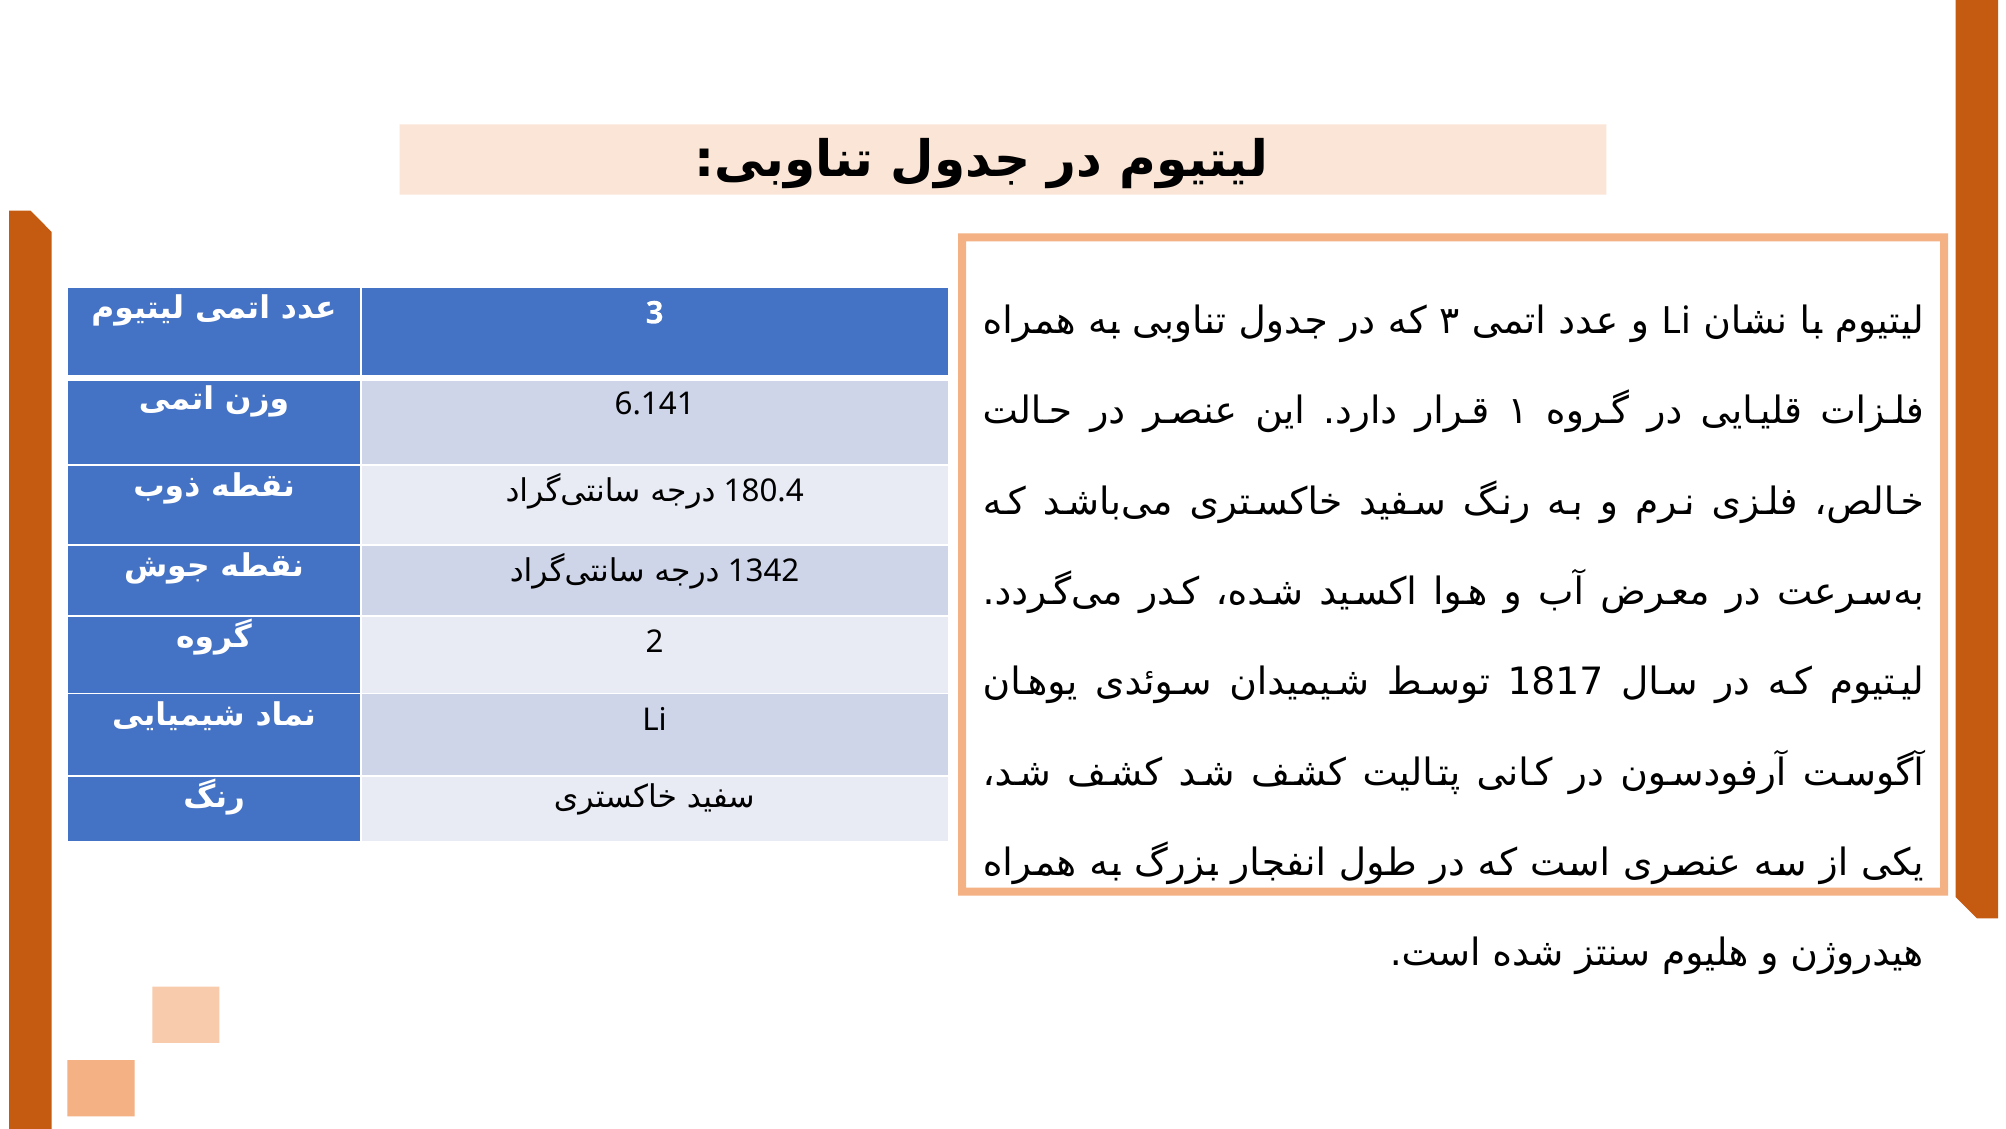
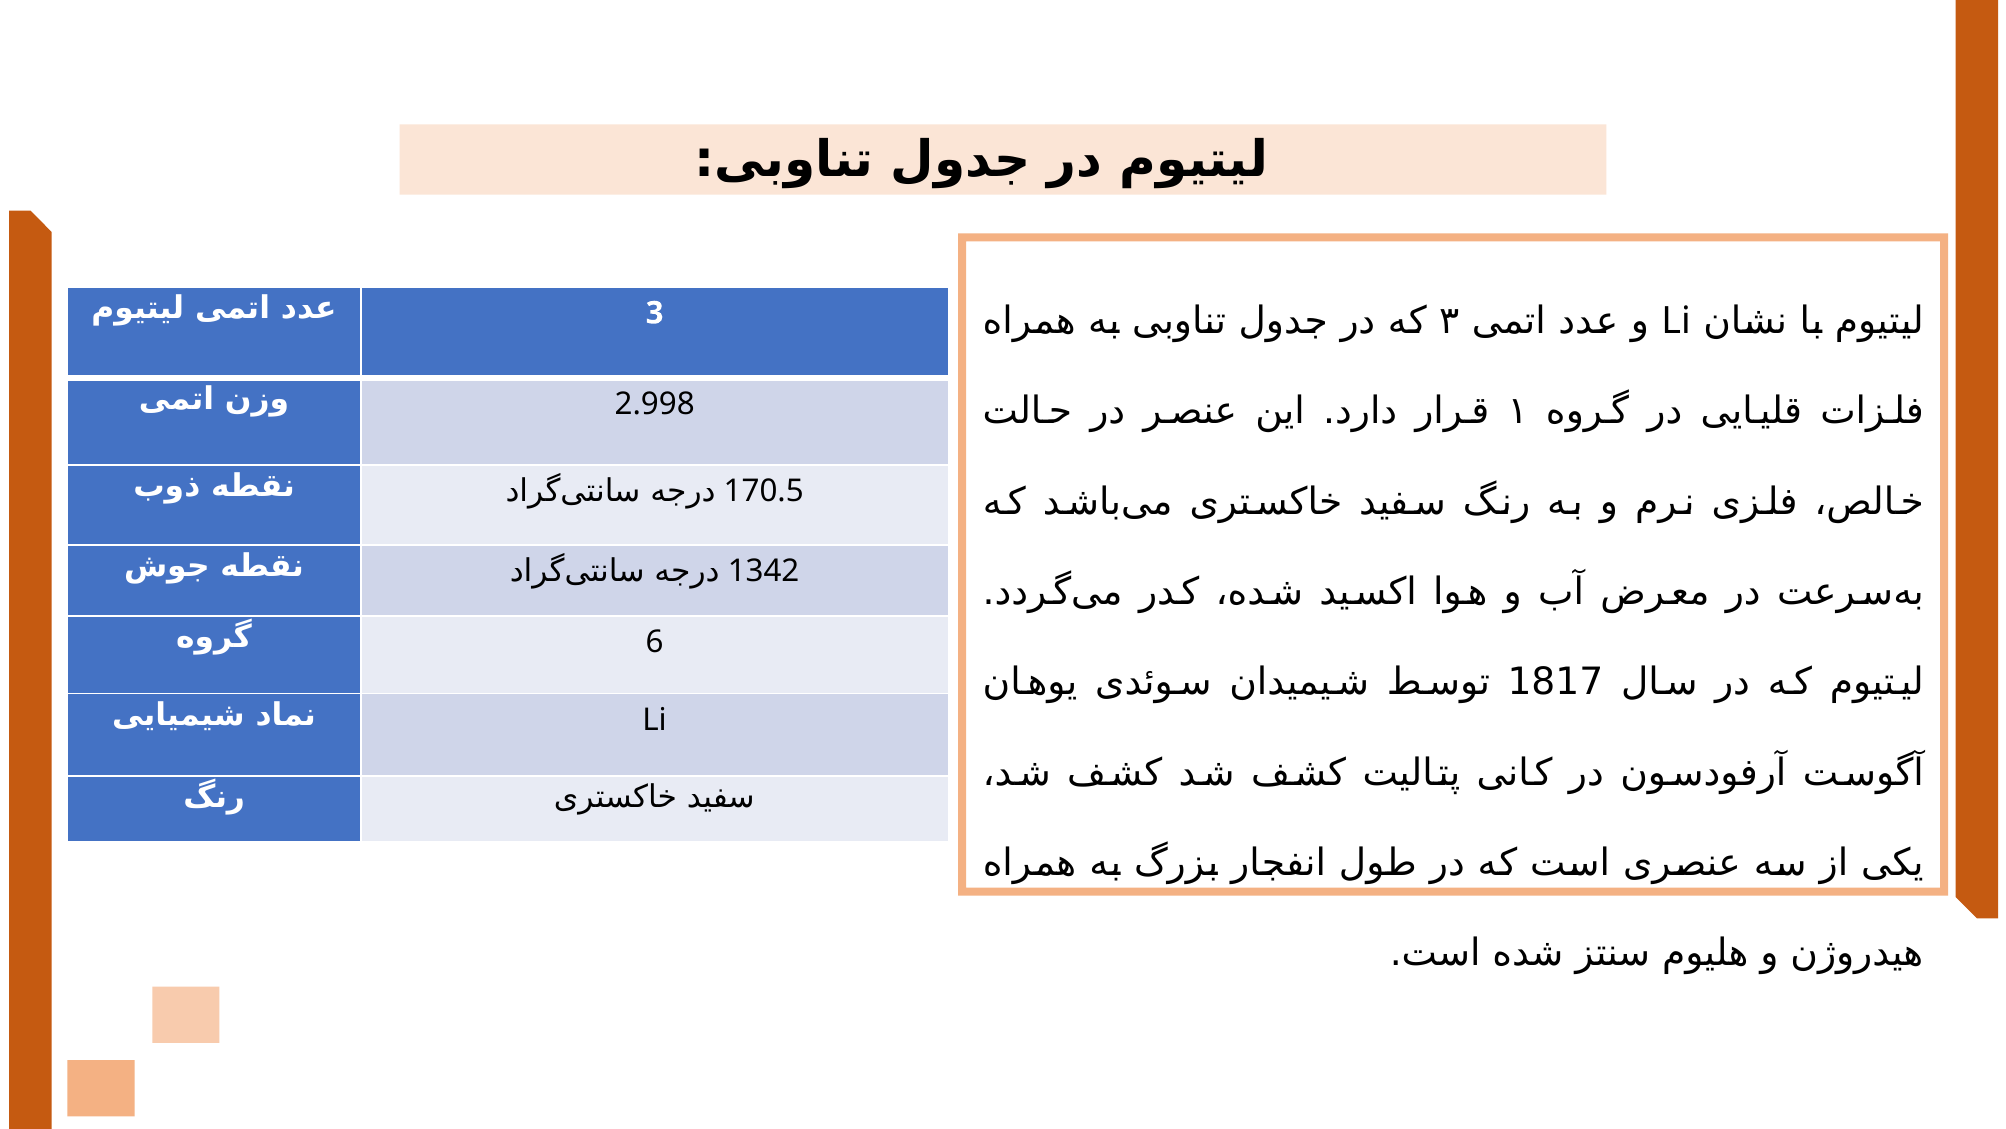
6.141: 6.141 -> 2.998
180.4: 180.4 -> 170.5
2: 2 -> 6
